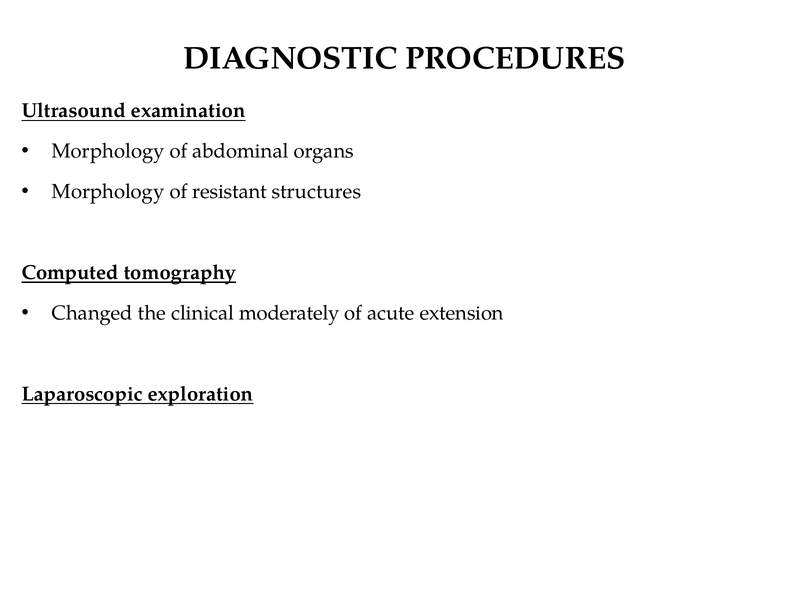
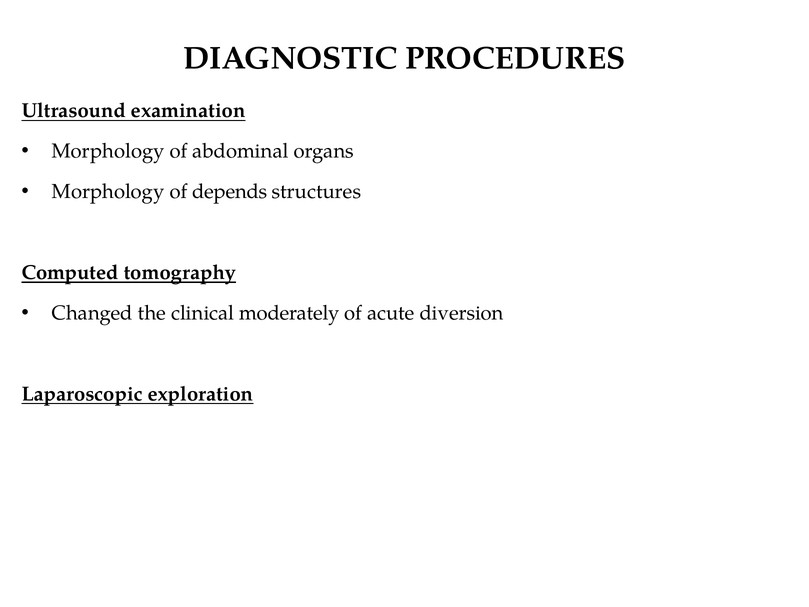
resistant: resistant -> depends
extension: extension -> diversion
